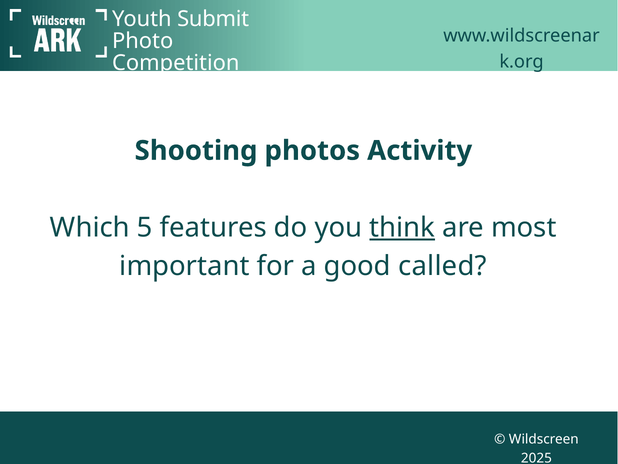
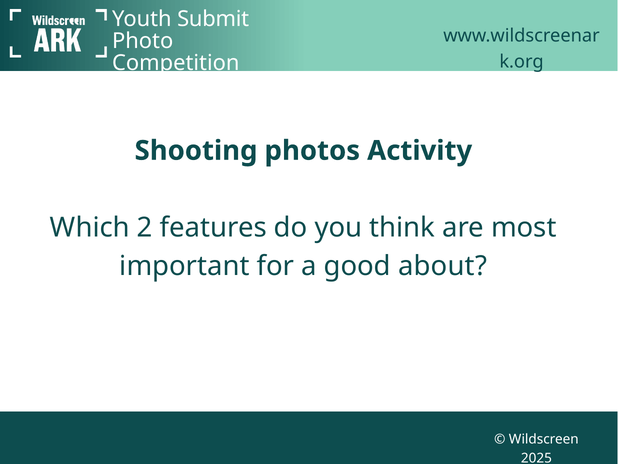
5: 5 -> 2
think underline: present -> none
called: called -> about
